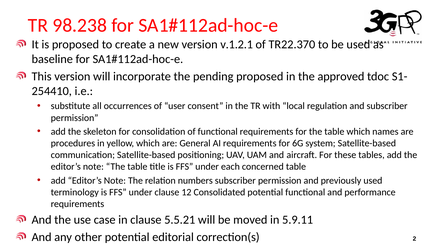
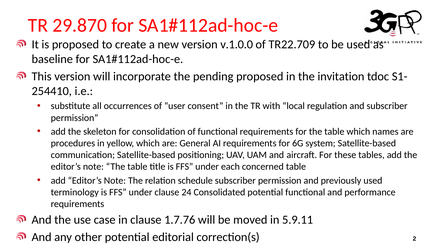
98.238: 98.238 -> 29.870
v.1.2.1: v.1.2.1 -> v.1.0.0
TR22.370: TR22.370 -> TR22.709
approved: approved -> invitation
numbers: numbers -> schedule
12: 12 -> 24
5.5.21: 5.5.21 -> 1.7.76
